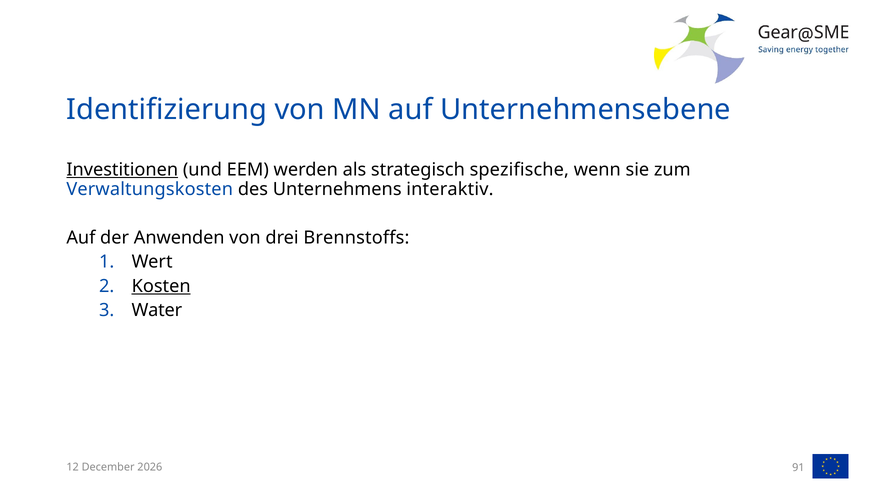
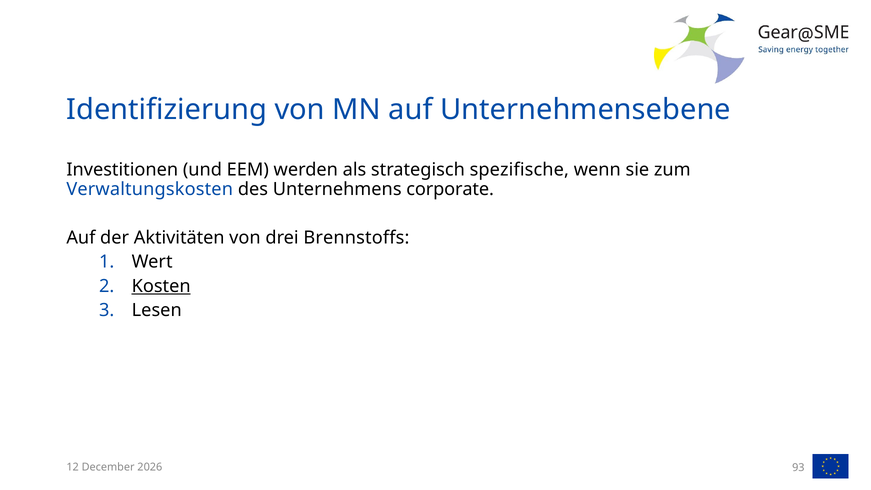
Investitionen underline: present -> none
interaktiv: interaktiv -> corporate
Anwenden: Anwenden -> Aktivitäten
Water: Water -> Lesen
91: 91 -> 93
